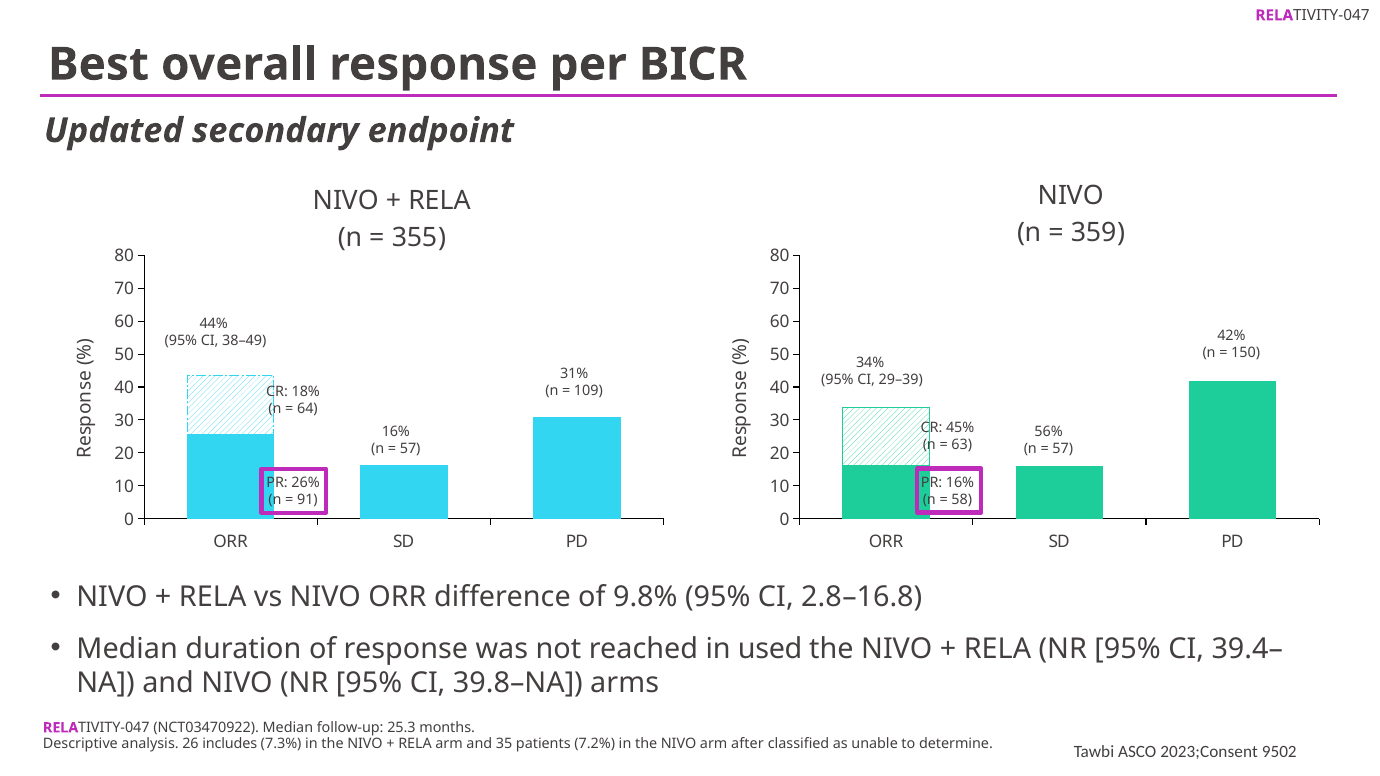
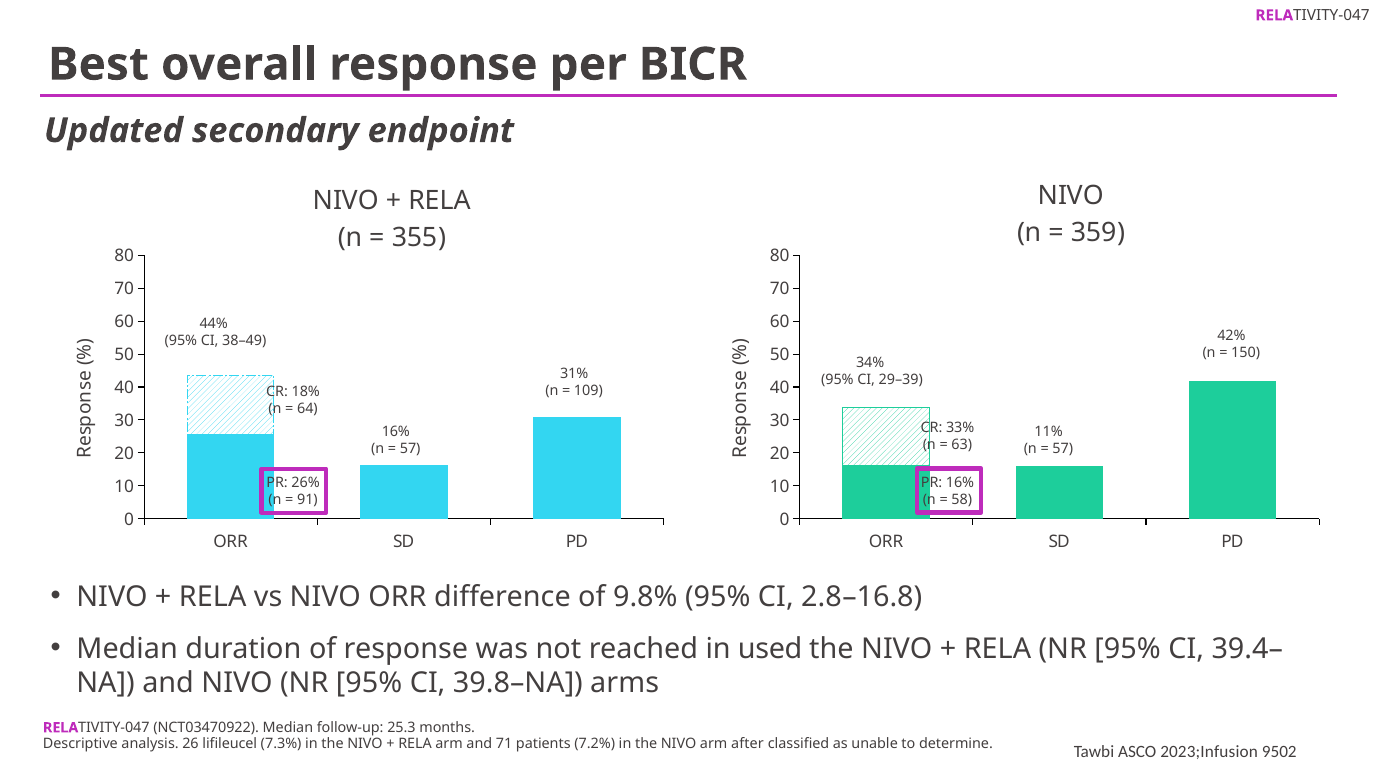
45%: 45% -> 33%
56%: 56% -> 11%
includes: includes -> lifileucel
35: 35 -> 71
2023;Consent: 2023;Consent -> 2023;Infusion
